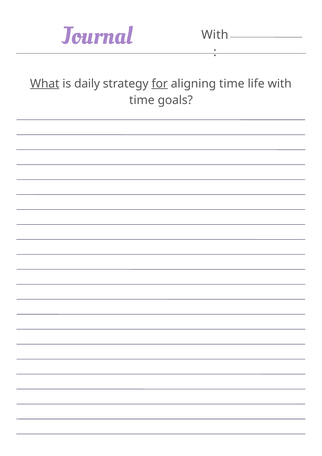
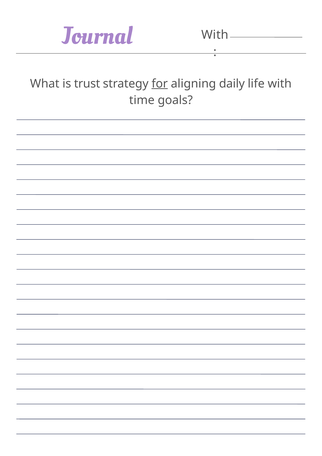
What underline: present -> none
daily: daily -> trust
aligning time: time -> daily
